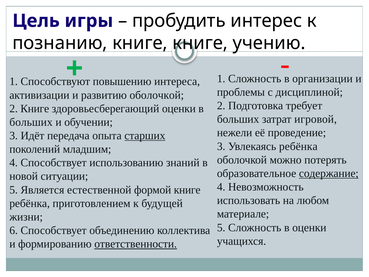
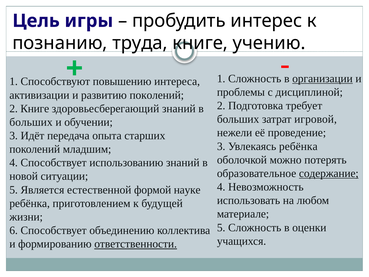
познанию книге: книге -> труда
организации underline: none -> present
развитию оболочкой: оболочкой -> поколений
здоровьесберегающий оценки: оценки -> знаний
старших underline: present -> none
формой книге: книге -> науке
